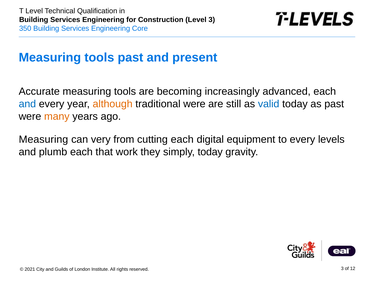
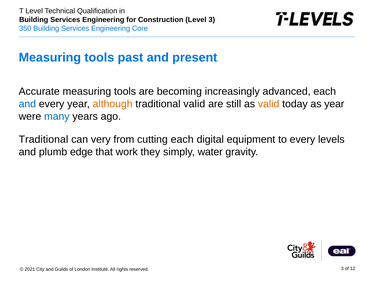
traditional were: were -> valid
valid at (269, 104) colour: blue -> orange
as past: past -> year
many colour: orange -> blue
Measuring at (43, 139): Measuring -> Traditional
plumb each: each -> edge
simply today: today -> water
